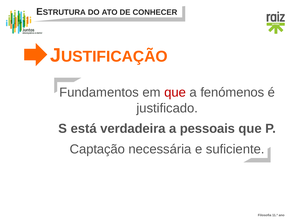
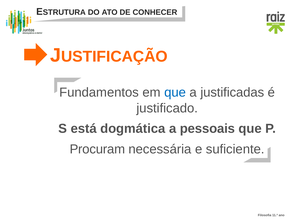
que at (175, 92) colour: red -> blue
fenómenos: fenómenos -> justificadas
verdadeira: verdadeira -> dogmática
Captação: Captação -> Procuram
